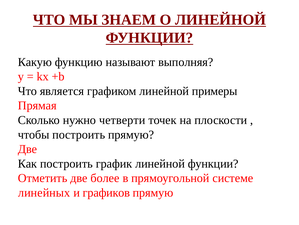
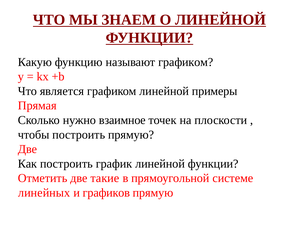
называют выполняя: выполняя -> графиком
четверти: четверти -> взаимное
более: более -> такие
